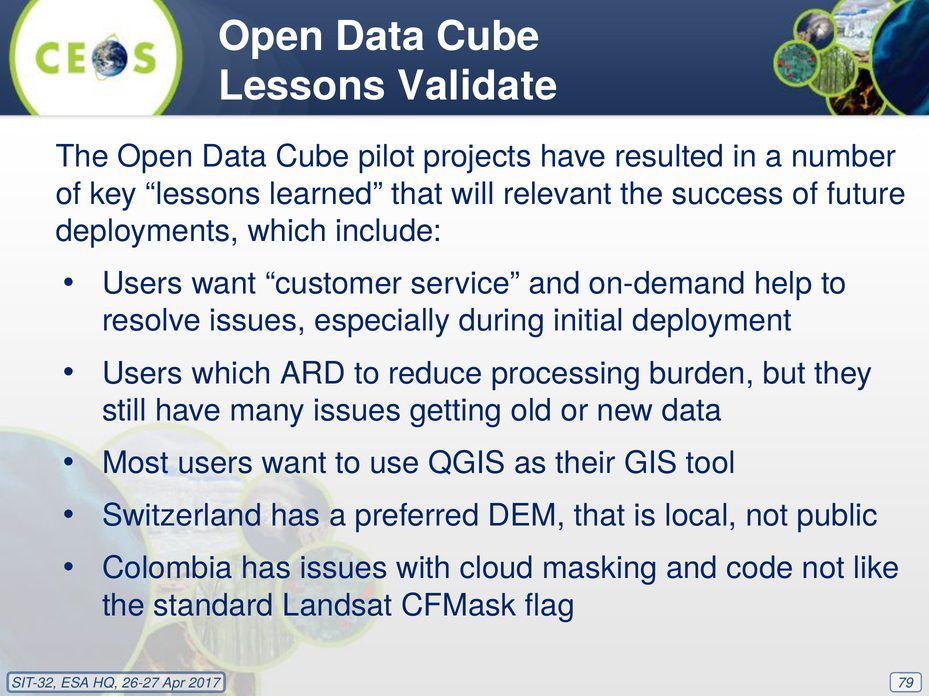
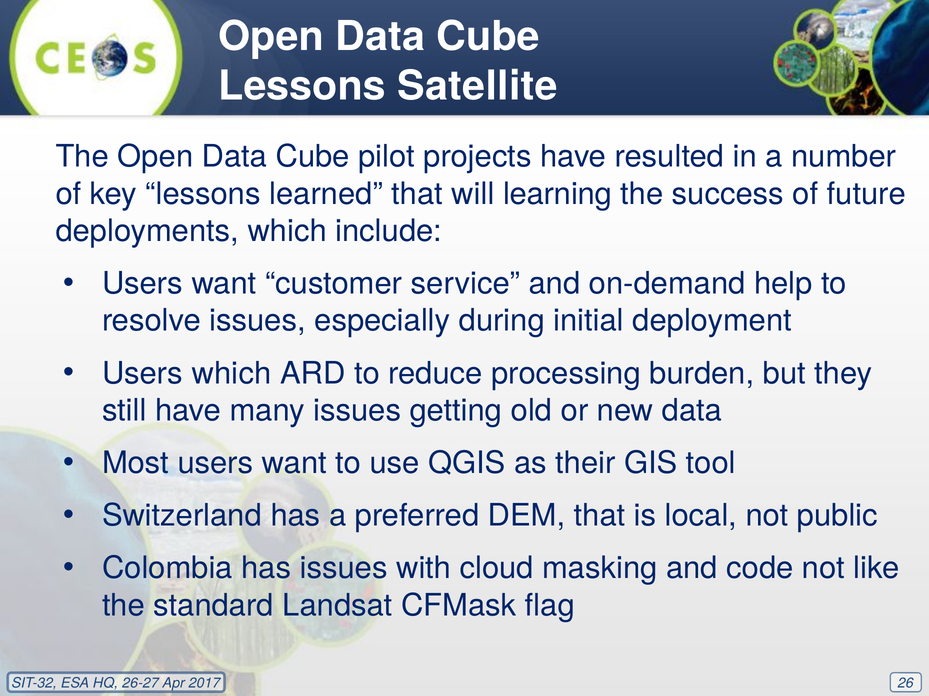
Validate: Validate -> Satellite
relevant: relevant -> learning
79: 79 -> 26
